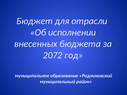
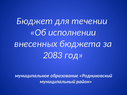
отрасли: отрасли -> течении
2072: 2072 -> 2083
